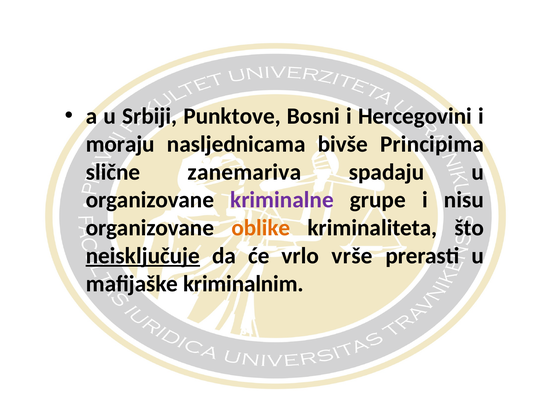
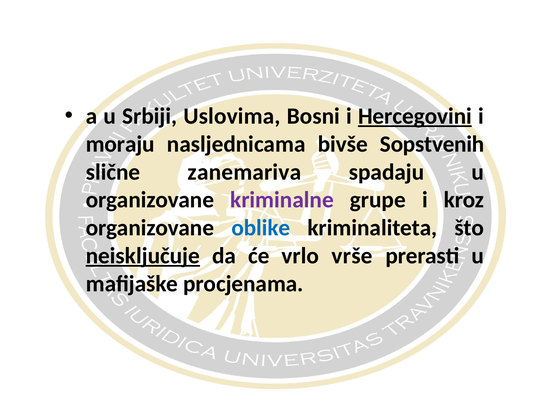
Punktove: Punktove -> Uslovima
Hercegovini underline: none -> present
Principima: Principima -> Sopstvenih
nisu: nisu -> kroz
oblike colour: orange -> blue
kriminalnim: kriminalnim -> procjenama
